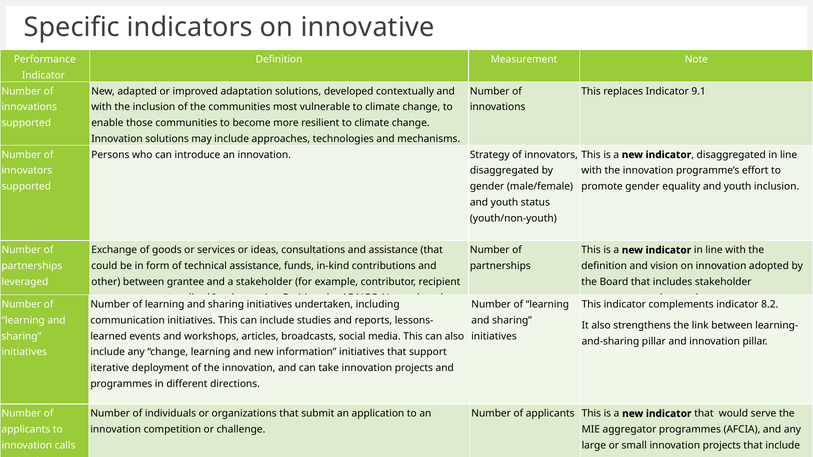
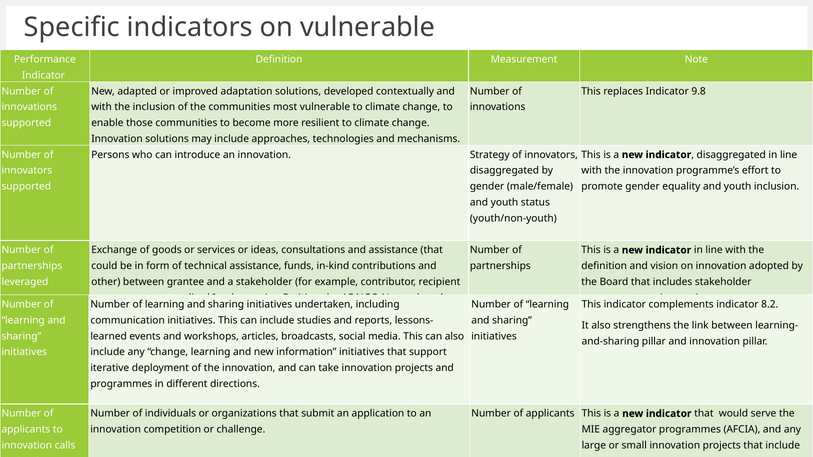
on innovative: innovative -> vulnerable
9.1: 9.1 -> 9.8
